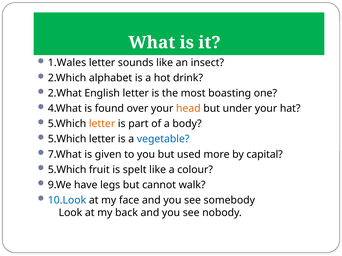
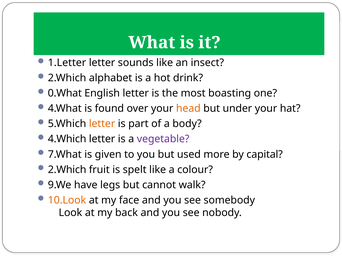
1.Wales: 1.Wales -> 1.Letter
2.What: 2.What -> 0.What
5.Which at (67, 139): 5.Which -> 4.Which
vegetable colour: blue -> purple
5.Which at (67, 170): 5.Which -> 2.Which
10.Look colour: blue -> orange
